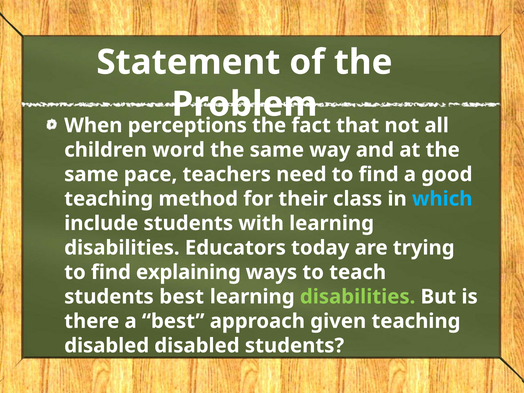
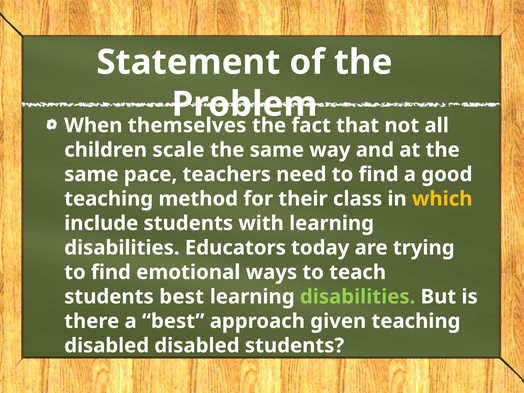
perceptions: perceptions -> themselves
word: word -> scale
which colour: light blue -> yellow
explaining: explaining -> emotional
